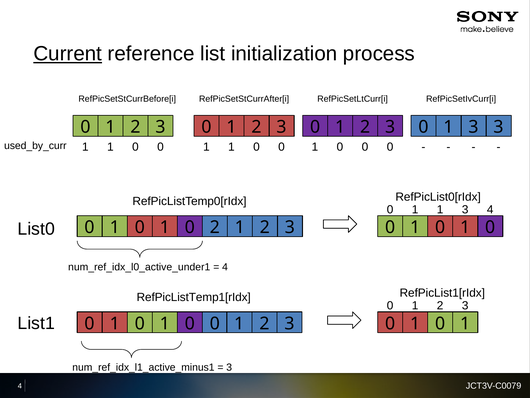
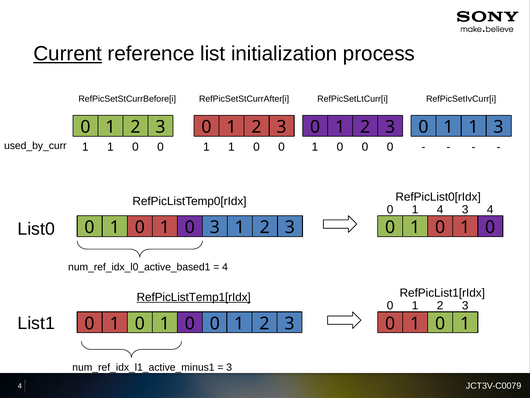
3 0 1 3: 3 -> 1
1 at (440, 209): 1 -> 4
0 2: 2 -> 3
num_ref_idx_l0_active_under1: num_ref_idx_l0_active_under1 -> num_ref_idx_l0_active_based1
RefPicListTemp1[rIdx underline: none -> present
